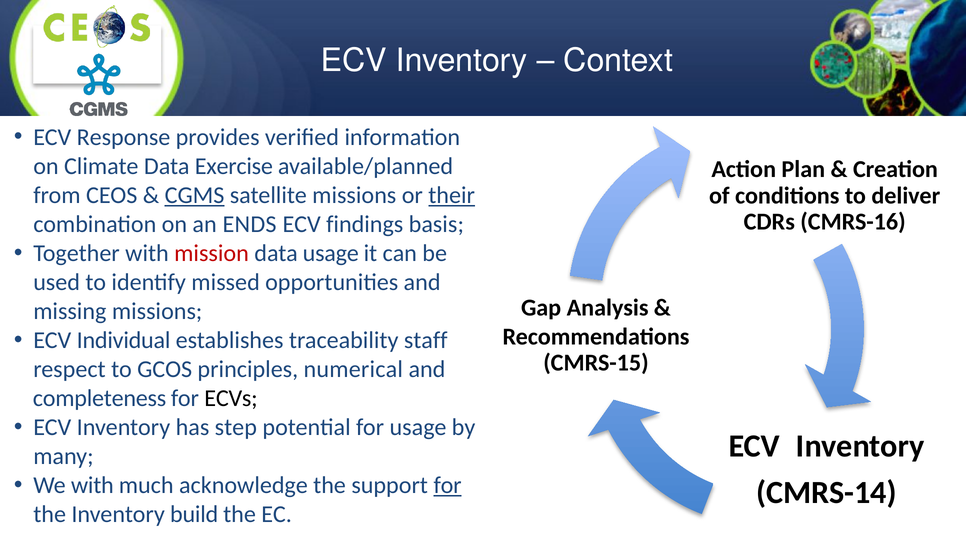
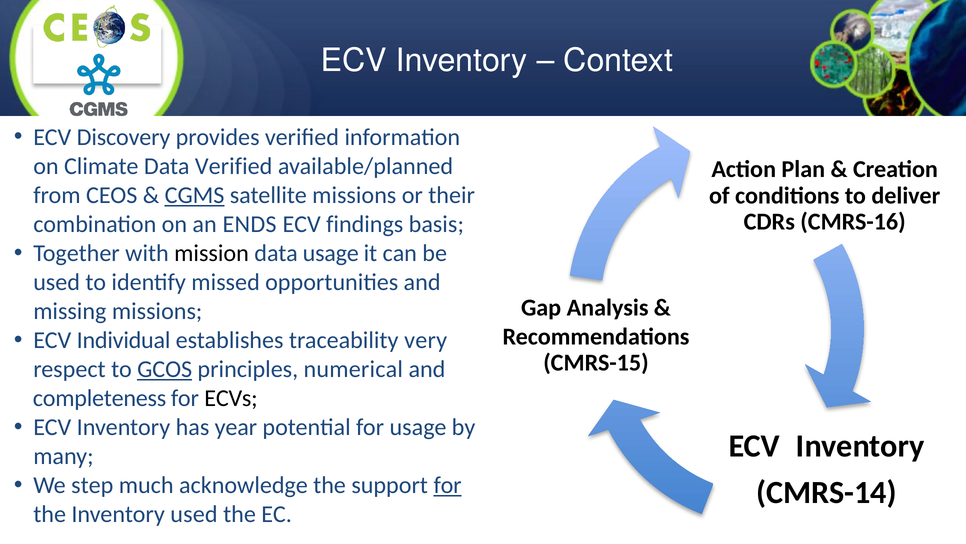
Response: Response -> Discovery
Data Exercise: Exercise -> Verified
their underline: present -> none
mission colour: red -> black
staff: staff -> very
GCOS underline: none -> present
step: step -> year
We with: with -> step
Inventory build: build -> used
